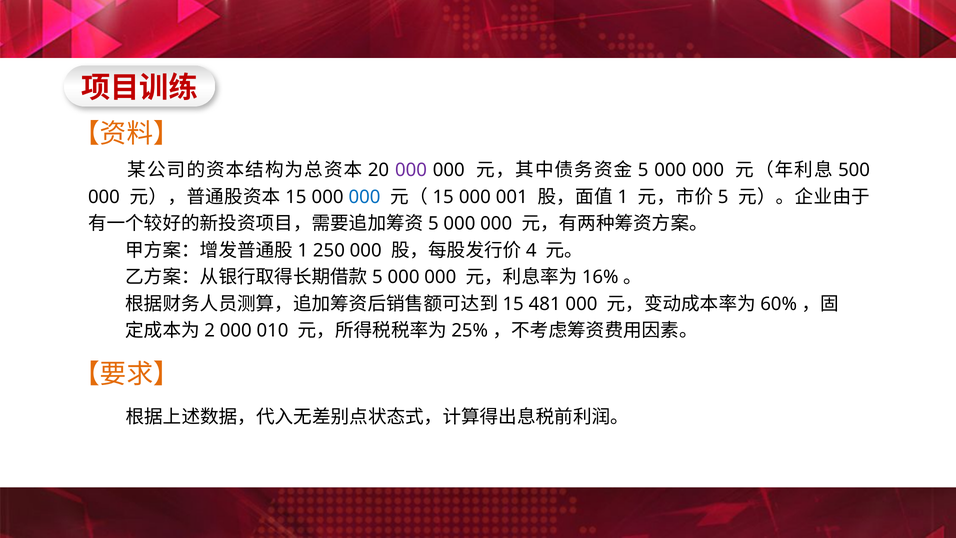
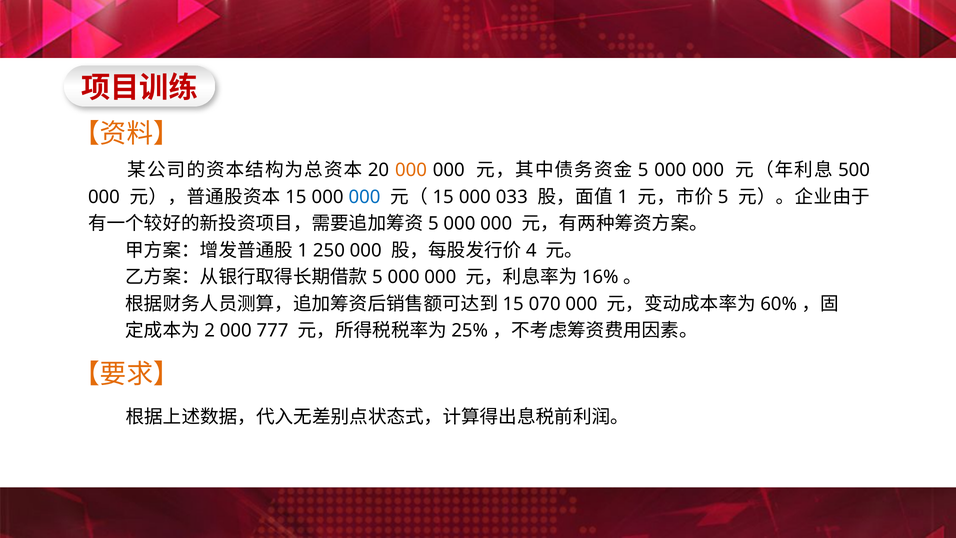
000 at (411, 170) colour: purple -> orange
001: 001 -> 033
481: 481 -> 070
010: 010 -> 777
